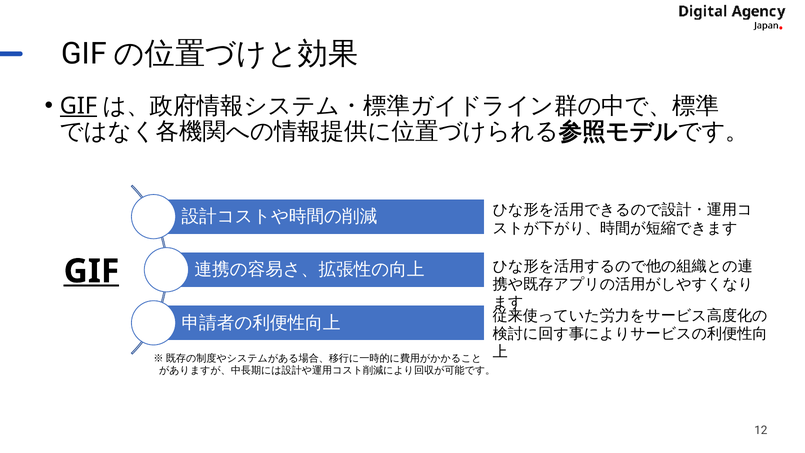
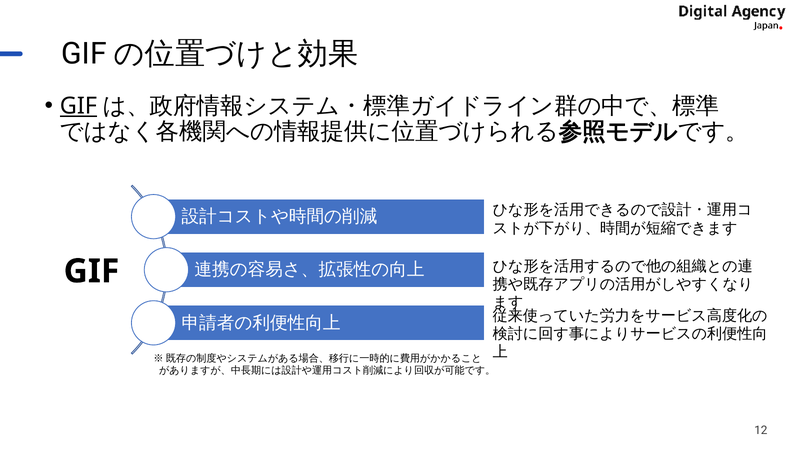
GIF at (91, 271) underline: present -> none
